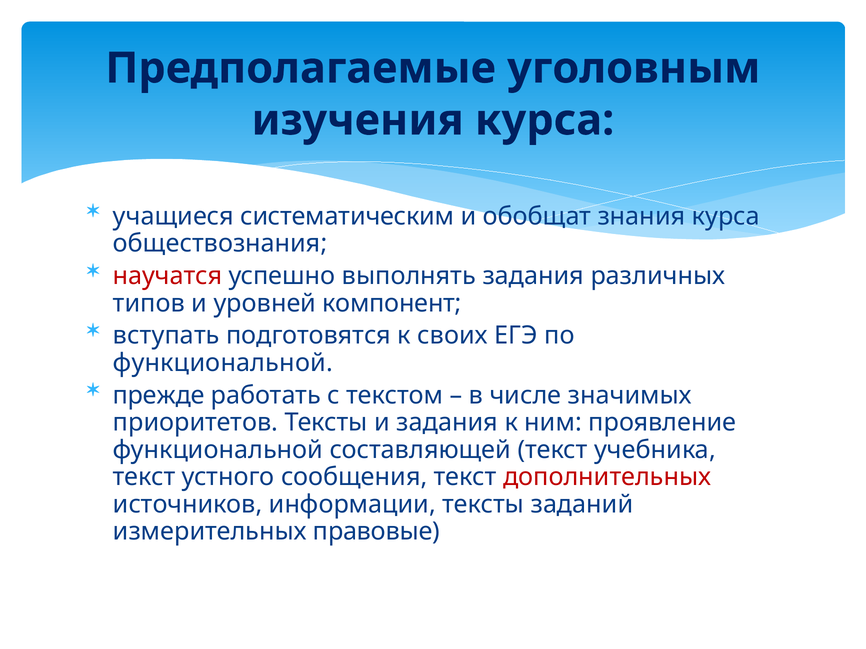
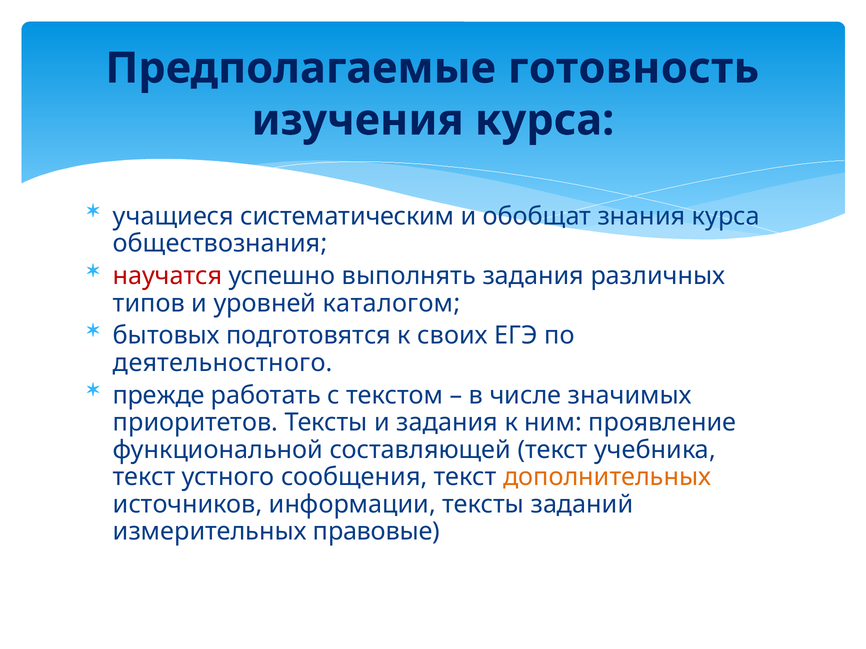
уголовным: уголовным -> готовность
компонент: компонент -> каталогом
вступать: вступать -> бытовых
функциональной at (223, 363): функциональной -> деятельностного
дополнительных colour: red -> orange
